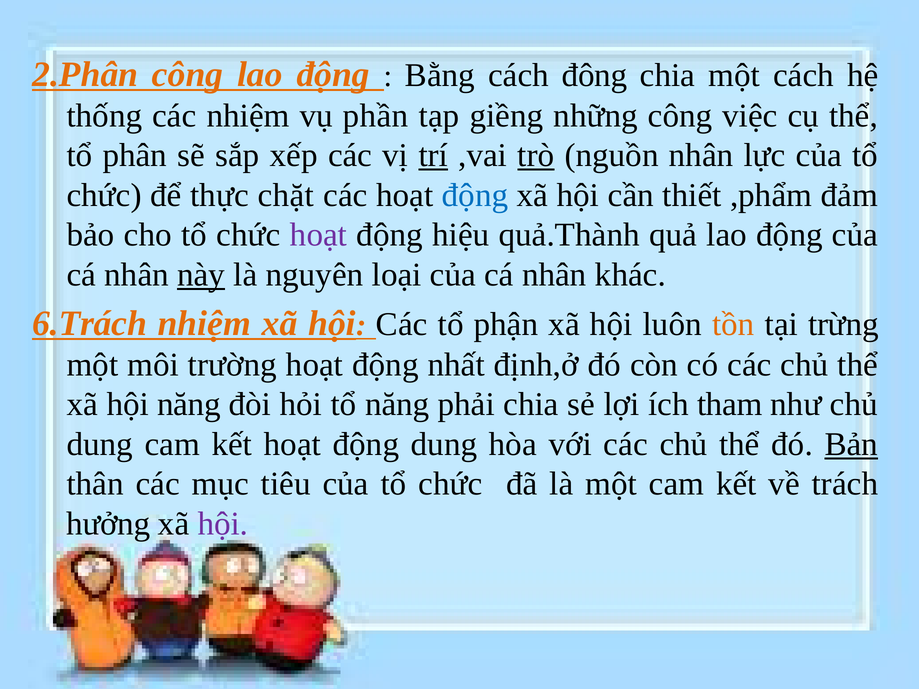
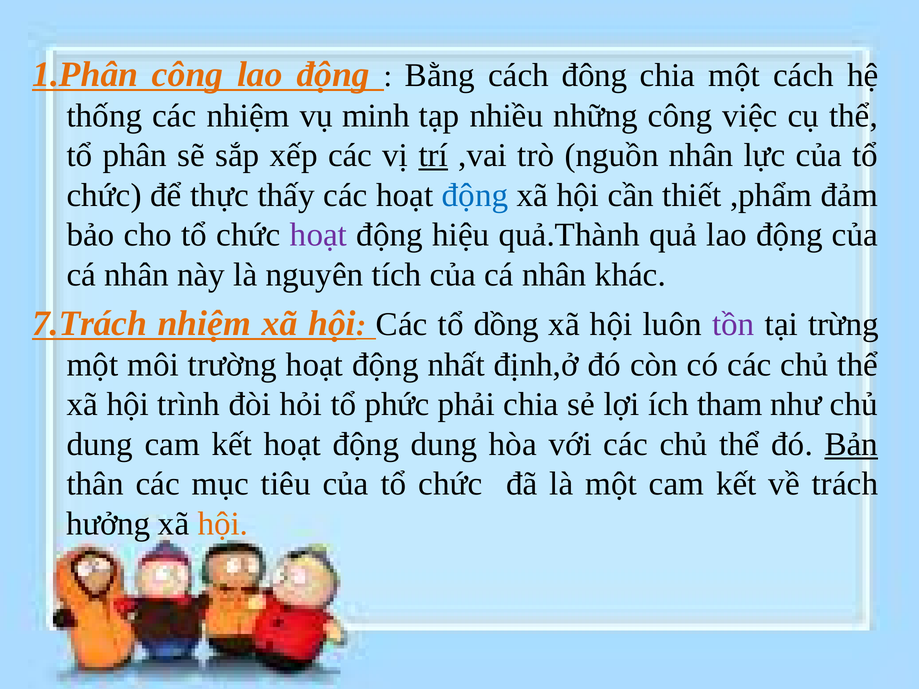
2.Phân: 2.Phân -> 1.Phân
phần: phần -> minh
giềng: giềng -> nhiều
trò underline: present -> none
chặt: chặt -> thấy
này underline: present -> none
loại: loại -> tích
6.Trách: 6.Trách -> 7.Trách
phận: phận -> dồng
tồn colour: orange -> purple
hội năng: năng -> trình
tổ năng: năng -> phức
hội at (223, 524) colour: purple -> orange
